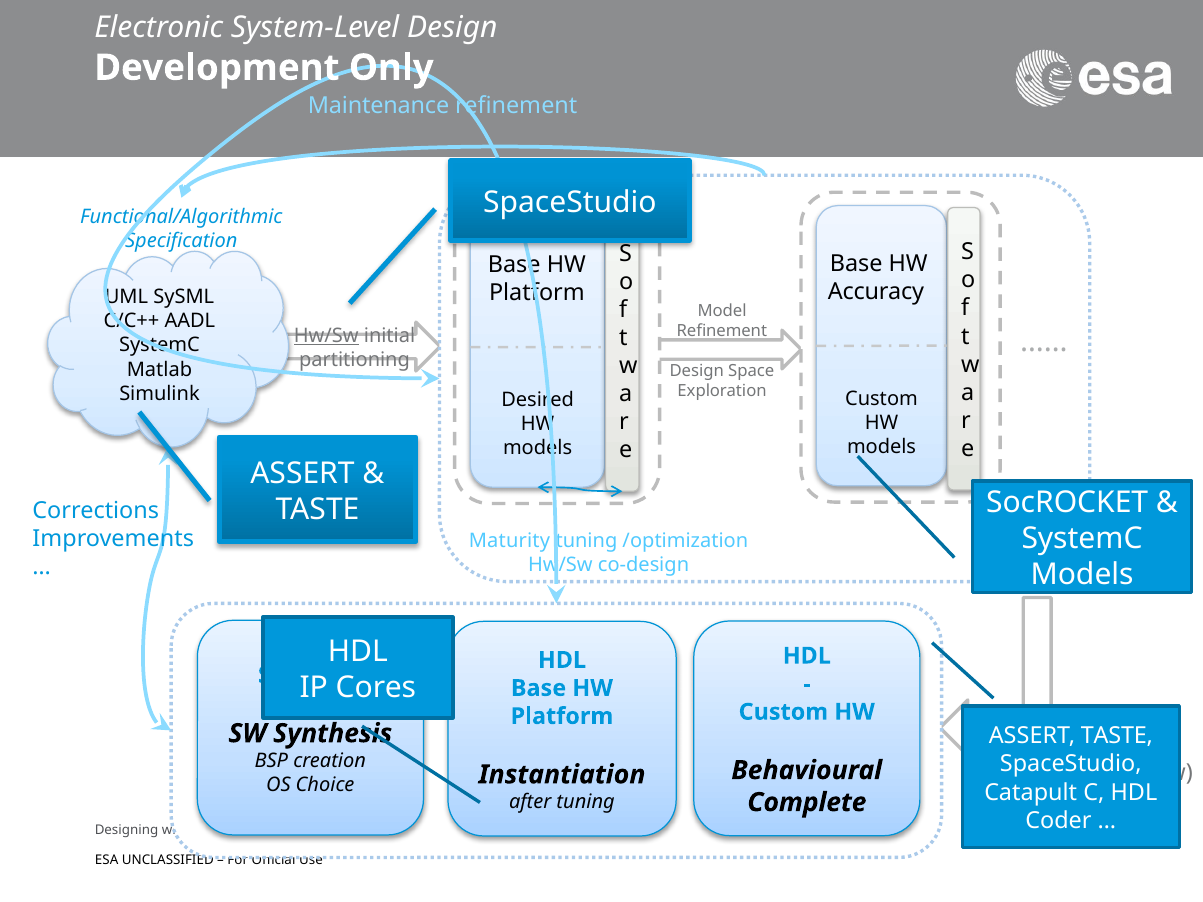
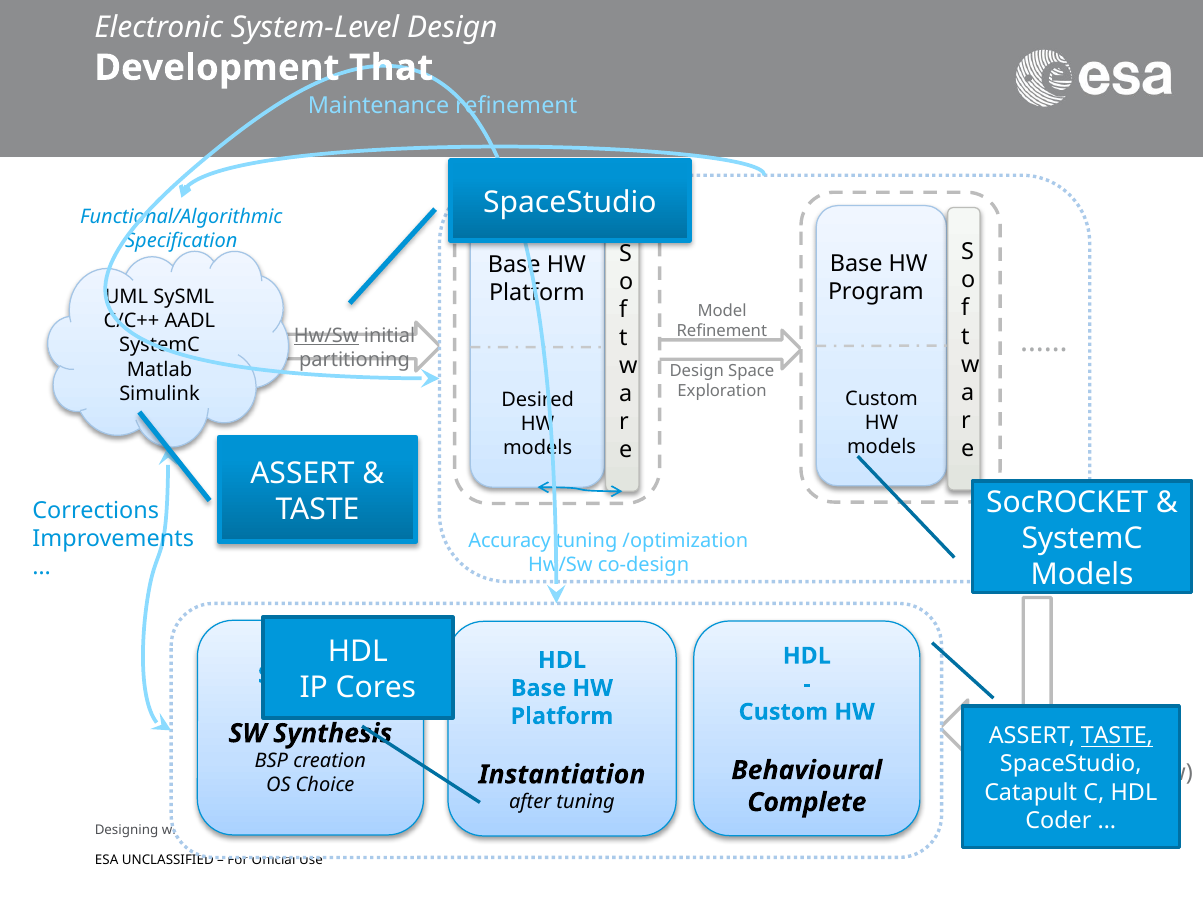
Only: Only -> That
Accuracy: Accuracy -> Program
Maturity: Maturity -> Accuracy
TASTE at (1117, 736) underline: none -> present
